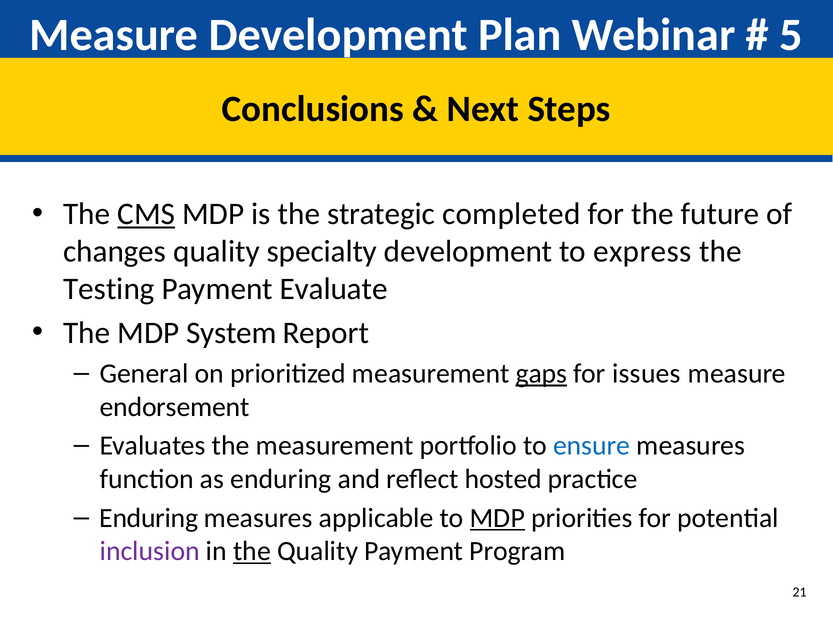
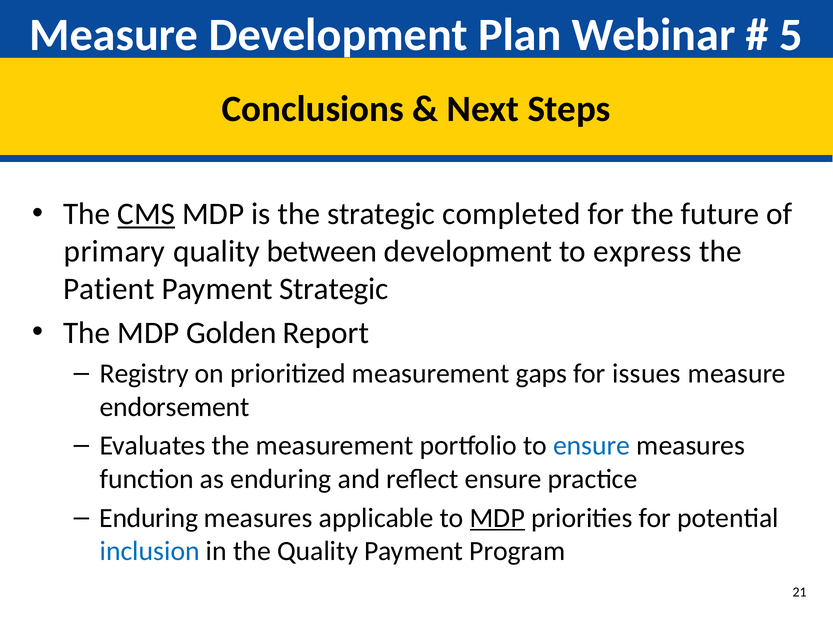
changes: changes -> primary
specialty: specialty -> between
Testing: Testing -> Patient
Payment Evaluate: Evaluate -> Strategic
System: System -> Golden
General: General -> Registry
gaps underline: present -> none
reflect hosted: hosted -> ensure
inclusion colour: purple -> blue
the at (252, 551) underline: present -> none
